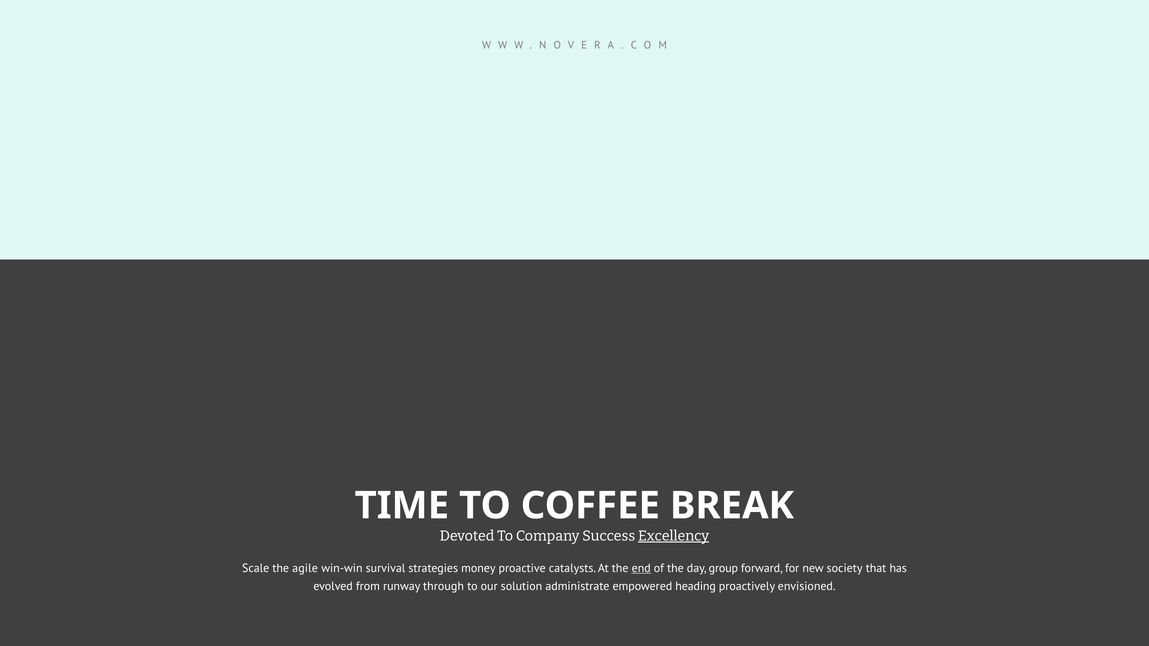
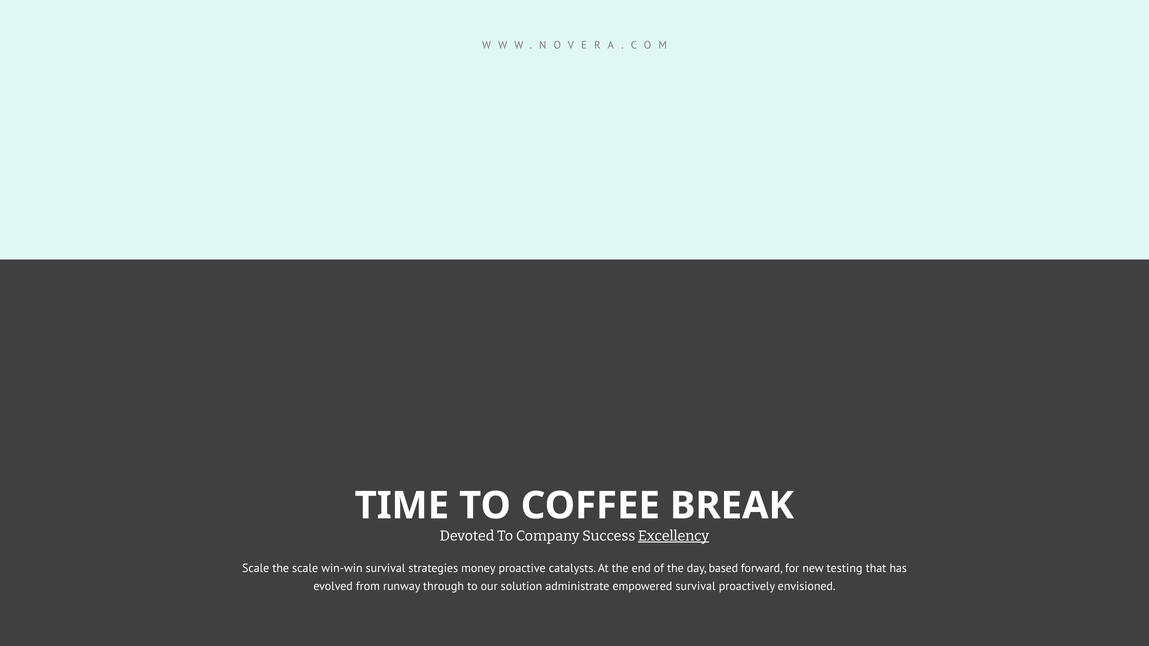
the agile: agile -> scale
end underline: present -> none
group: group -> based
society: society -> testing
empowered heading: heading -> survival
